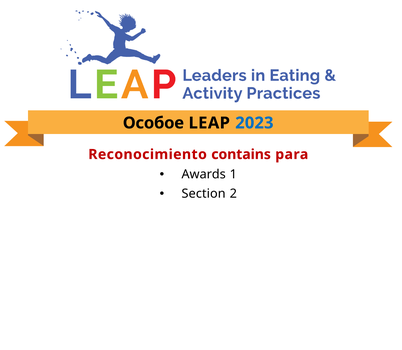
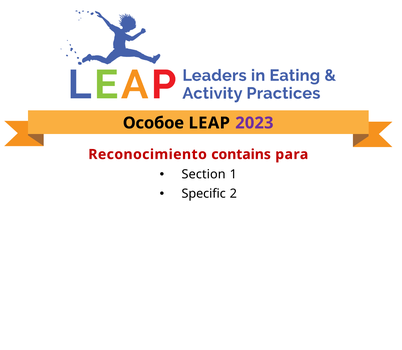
2023 colour: blue -> purple
Awards: Awards -> Section
Section: Section -> Specific
